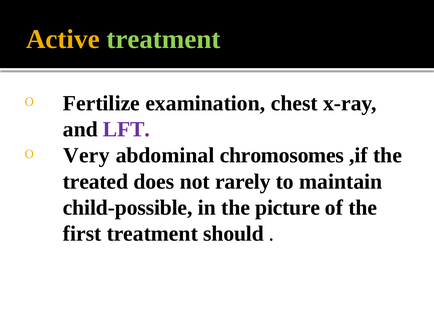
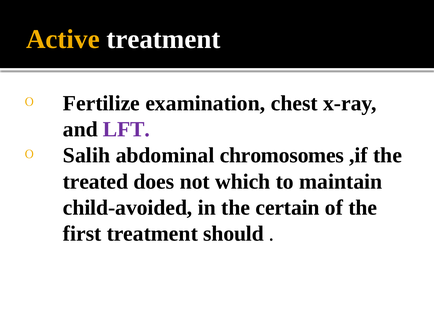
treatment at (164, 39) colour: light green -> white
Very: Very -> Salih
rarely: rarely -> which
child-possible: child-possible -> child-avoided
picture: picture -> certain
